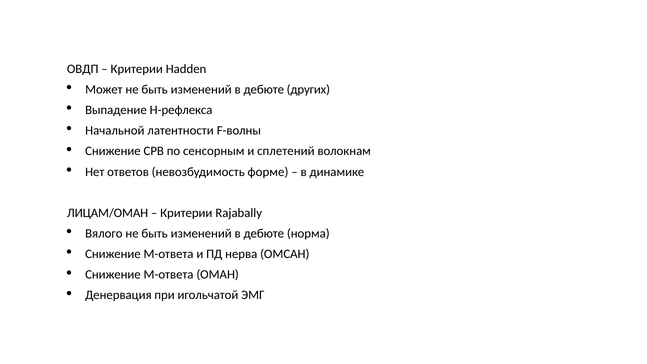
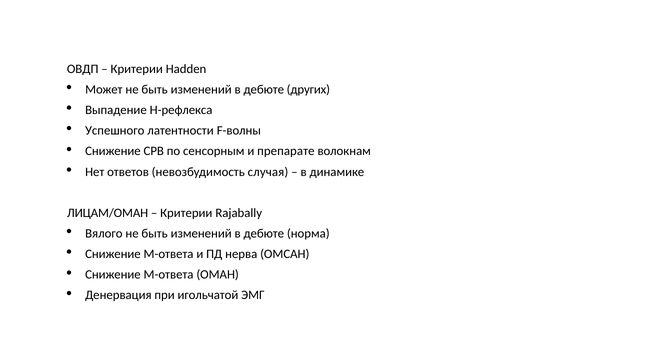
Начальной: Начальной -> Успешного
сплетений: сплетений -> препарате
форме: форме -> случая
